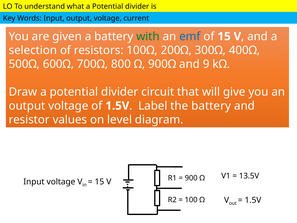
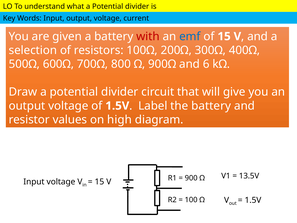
with colour: green -> red
9: 9 -> 6
level: level -> high
